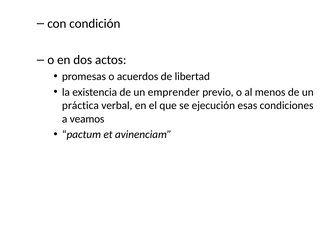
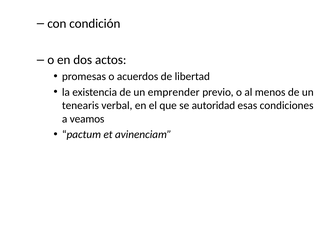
práctica: práctica -> tenearis
ejecución: ejecución -> autoridad
